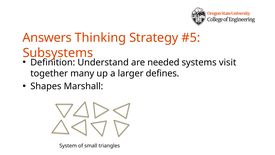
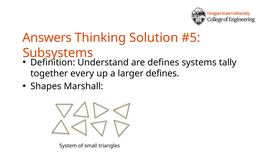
Strategy: Strategy -> Solution
are needed: needed -> defines
visit: visit -> tally
many: many -> every
